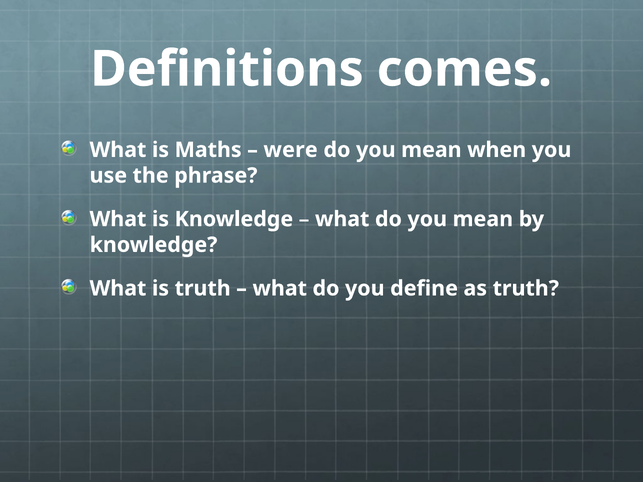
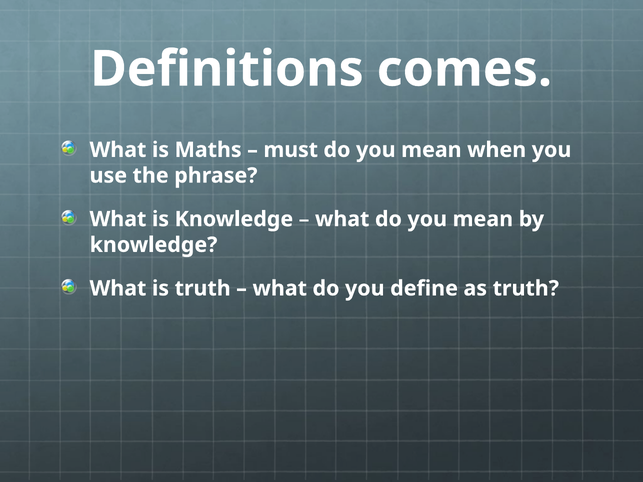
were: were -> must
